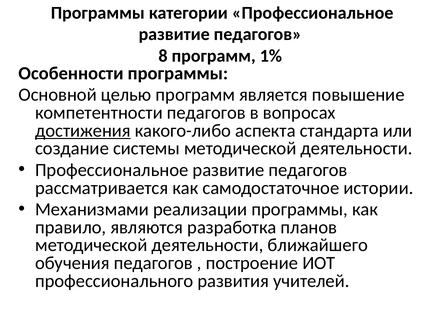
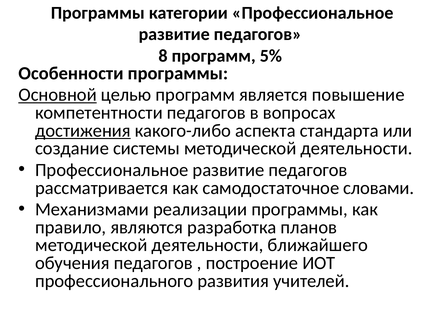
1%: 1% -> 5%
Основной underline: none -> present
истории: истории -> словами
